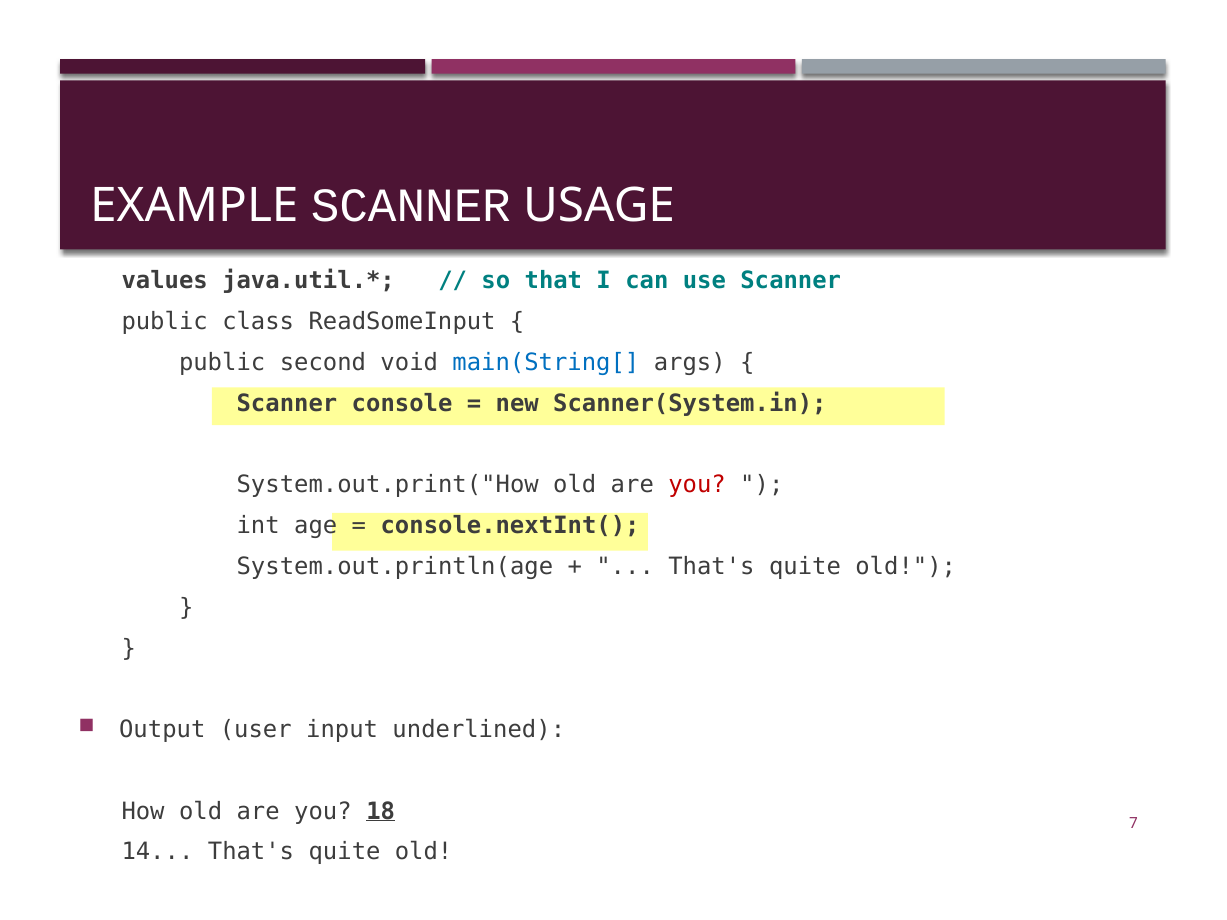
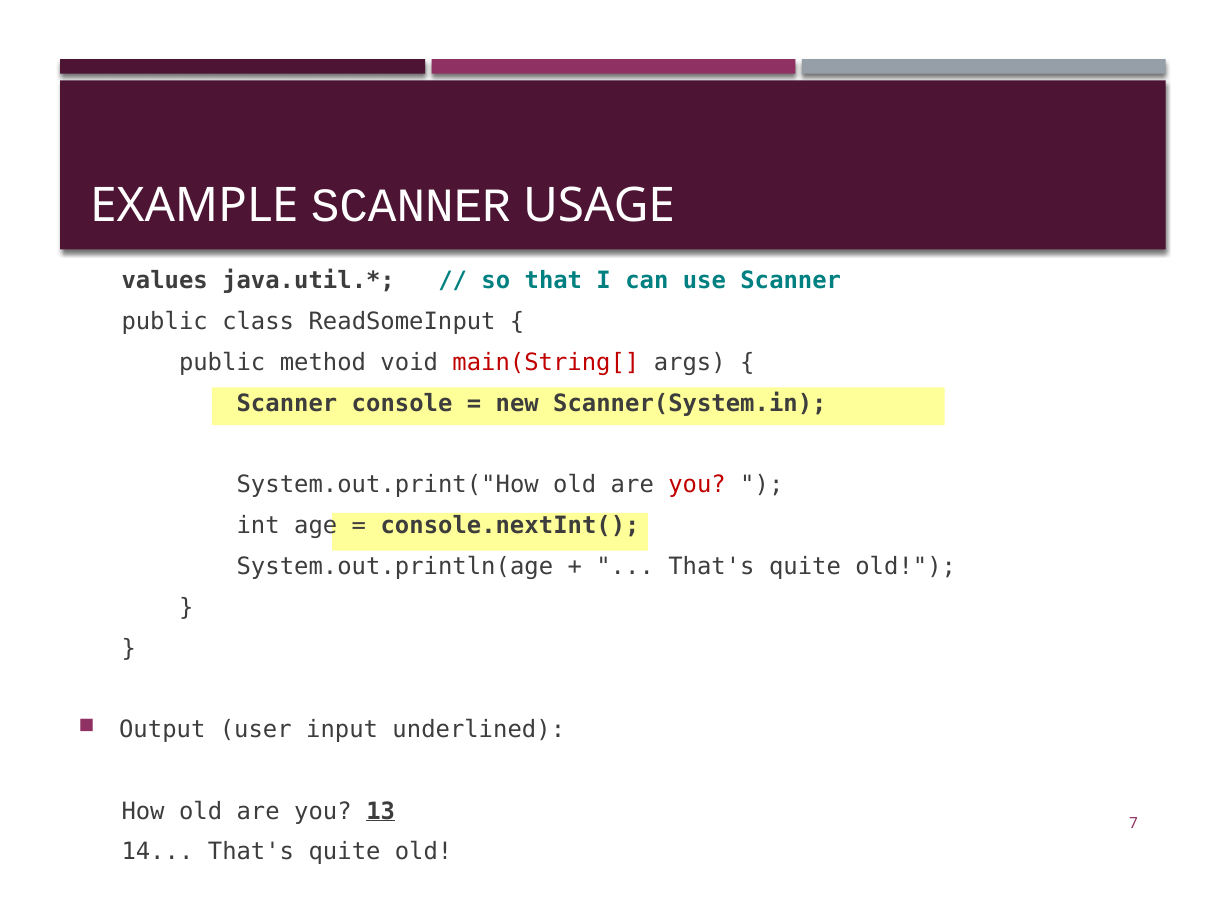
second: second -> method
main(String[ colour: blue -> red
18: 18 -> 13
